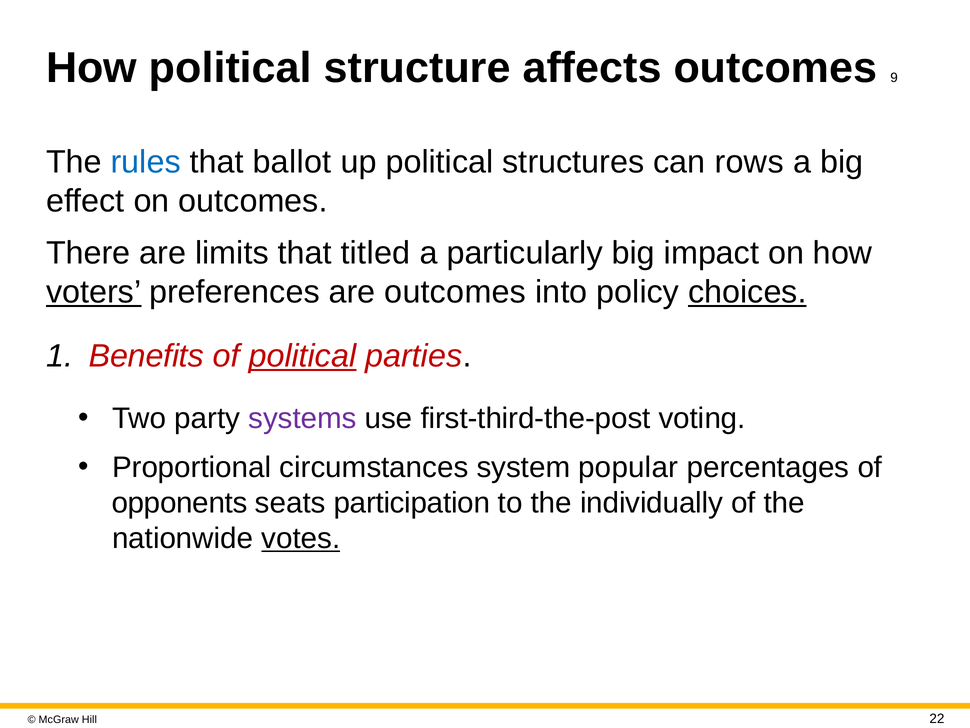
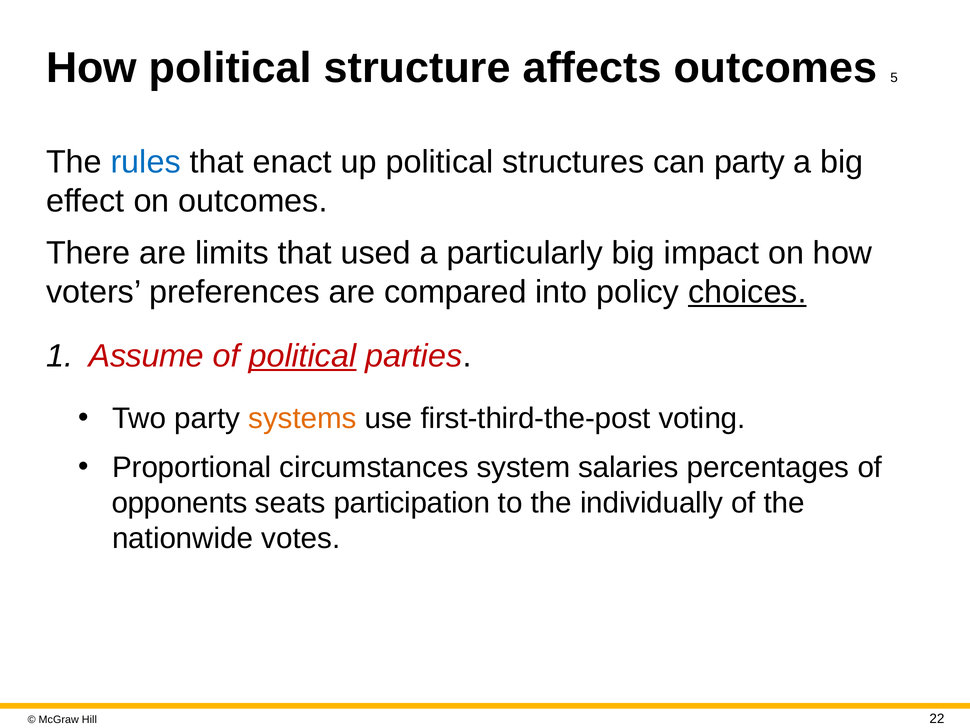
9: 9 -> 5
ballot: ballot -> enact
can rows: rows -> party
titled: titled -> used
voters underline: present -> none
are outcomes: outcomes -> compared
Benefits: Benefits -> Assume
systems colour: purple -> orange
popular: popular -> salaries
votes underline: present -> none
